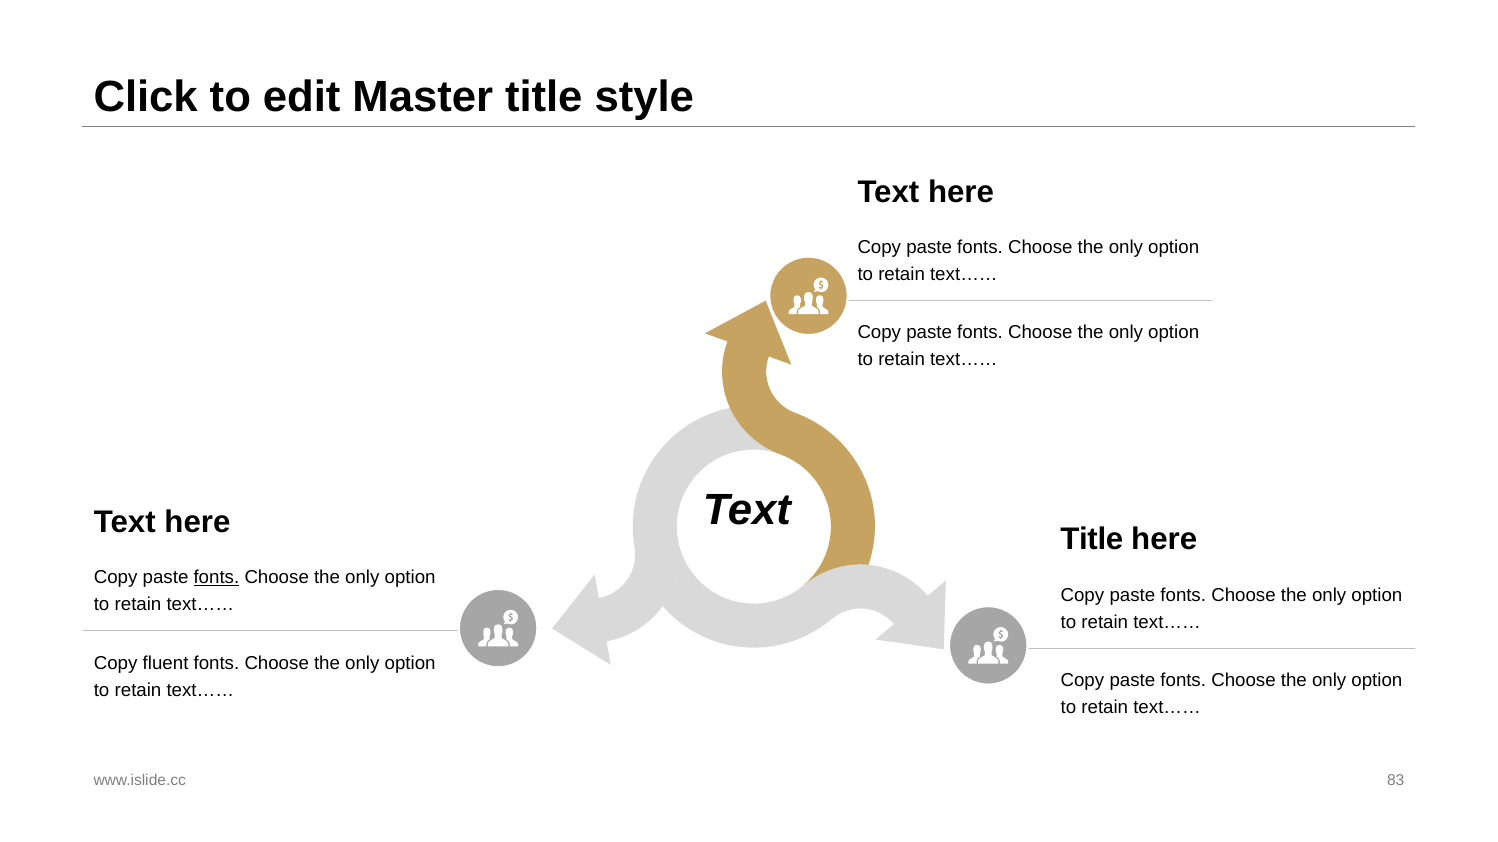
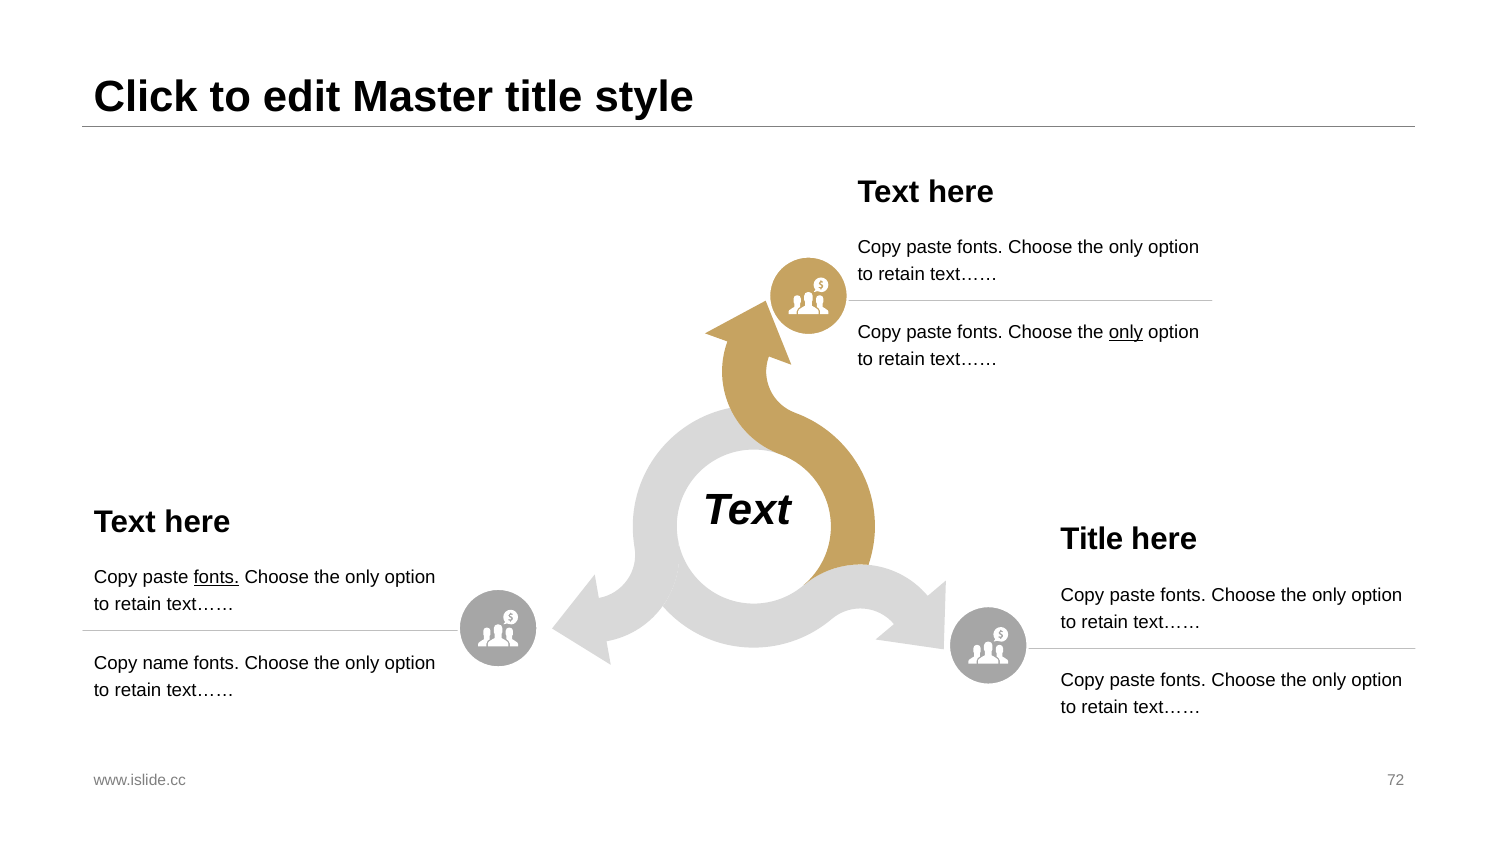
only at (1126, 333) underline: none -> present
fluent: fluent -> name
83: 83 -> 72
